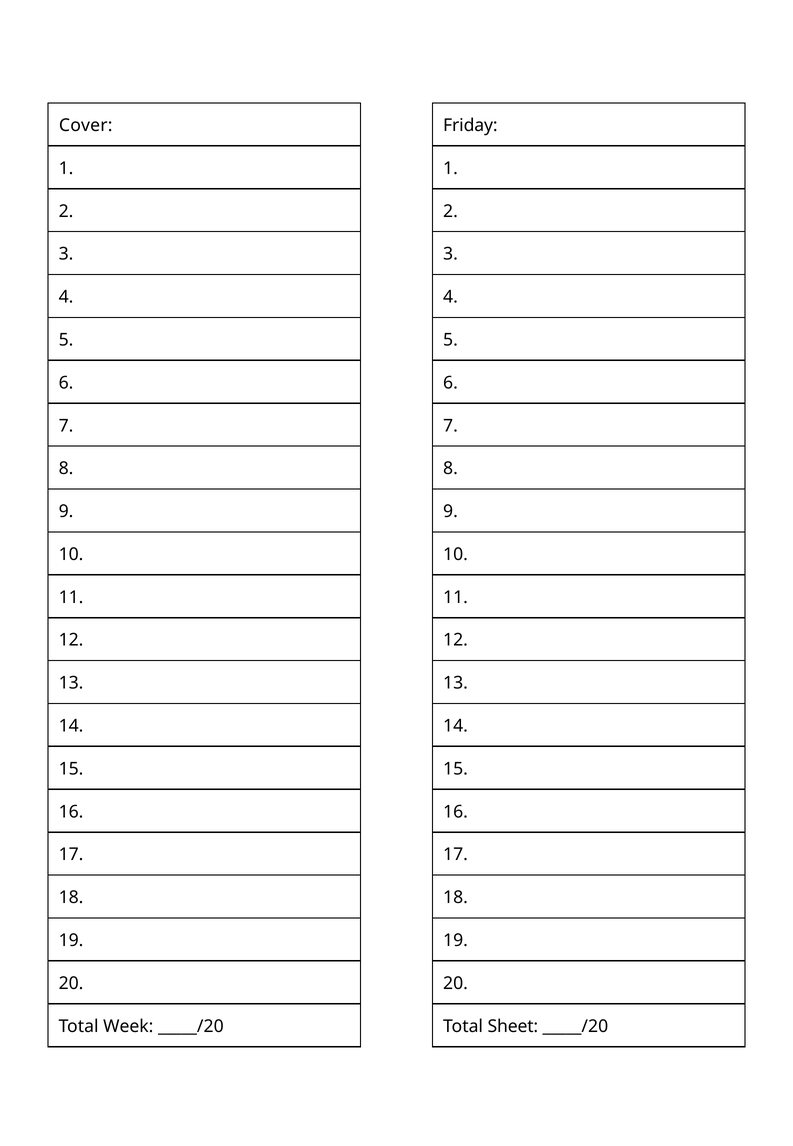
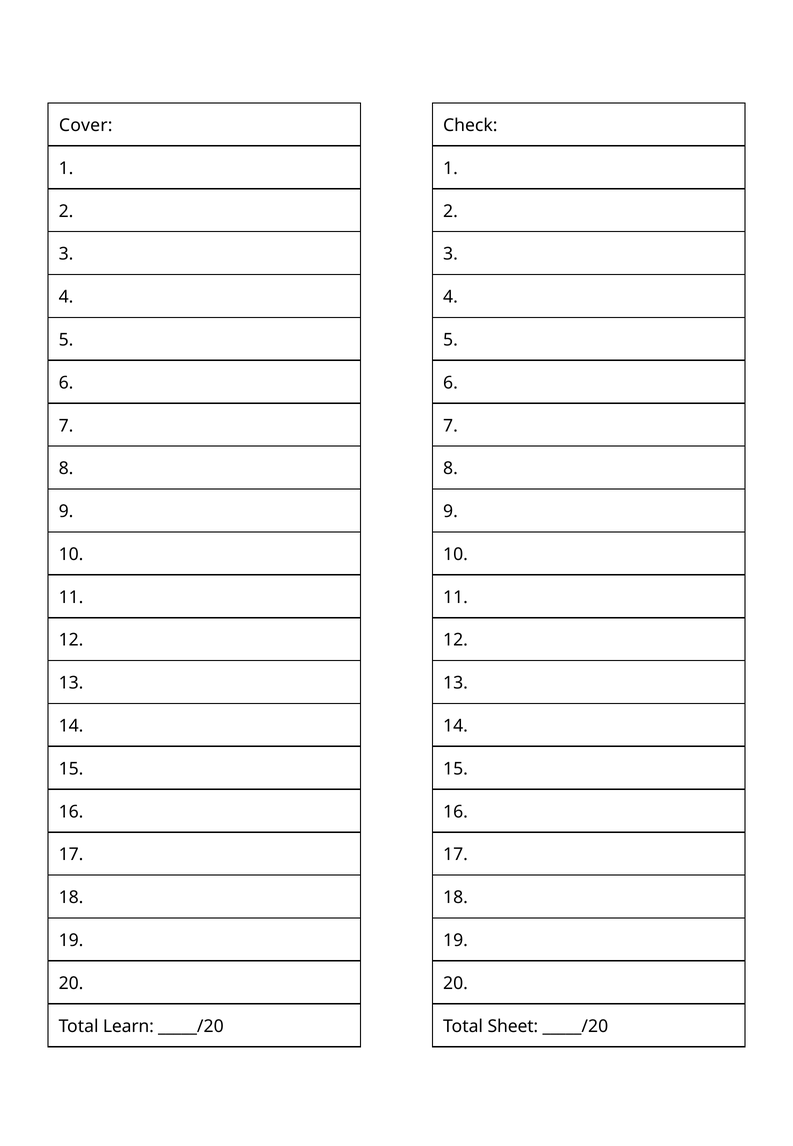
Friday: Friday -> Check
Week: Week -> Learn
